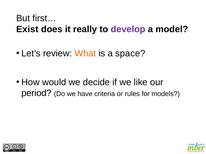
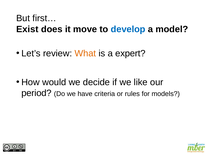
really: really -> move
develop colour: purple -> blue
space: space -> expert
